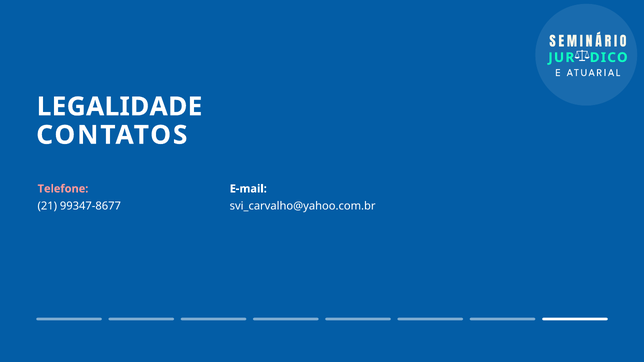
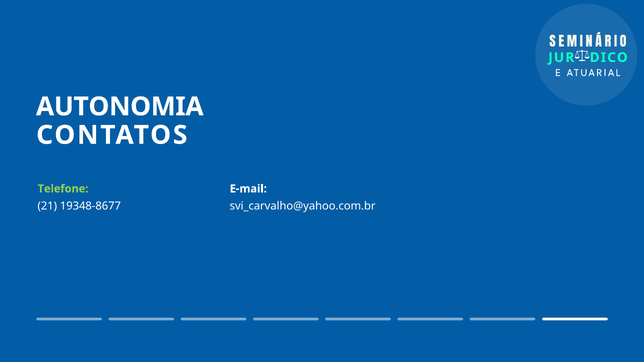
LEGALIDADE: LEGALIDADE -> AUTONOMIA
Telefone colour: pink -> light green
99347-8677: 99347-8677 -> 19348-8677
